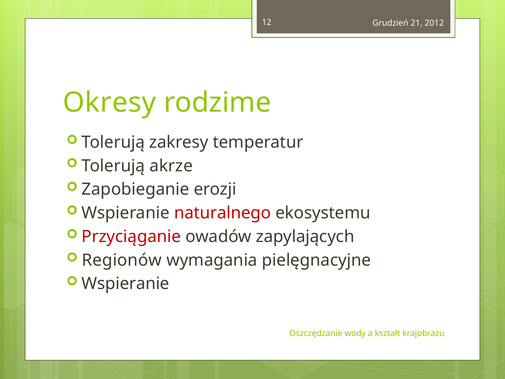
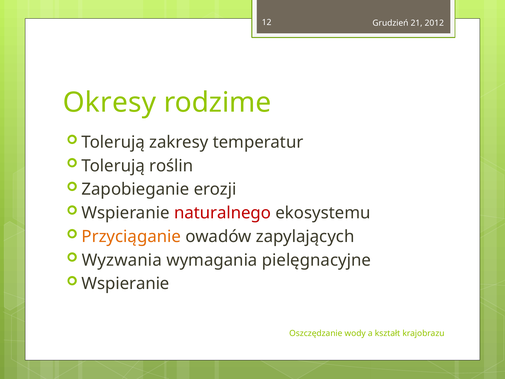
akrze: akrze -> roślin
Przyciąganie colour: red -> orange
Regionów: Regionów -> Wyzwania
